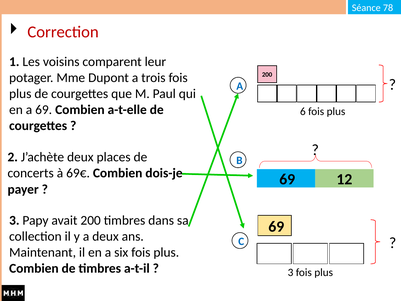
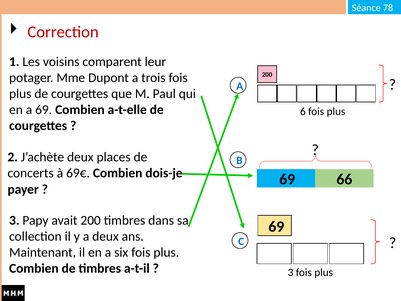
12: 12 -> 66
